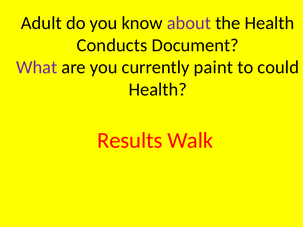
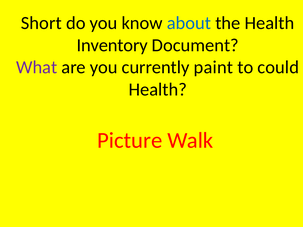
Adult: Adult -> Short
about colour: purple -> blue
Conducts: Conducts -> Inventory
Results: Results -> Picture
